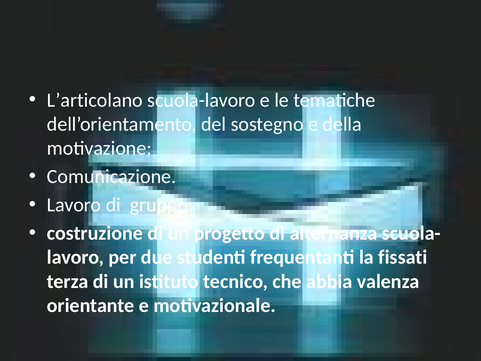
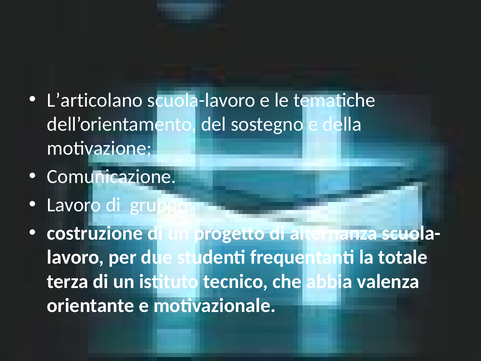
fissati: fissati -> totale
